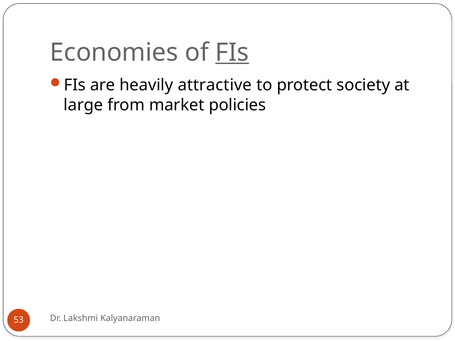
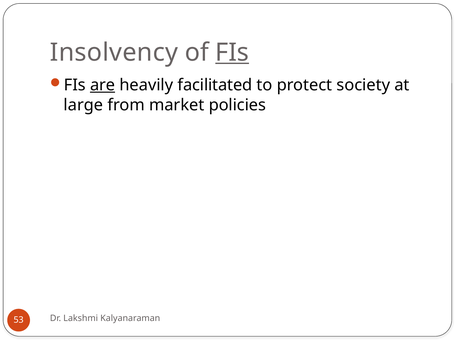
Economies: Economies -> Insolvency
are underline: none -> present
attractive: attractive -> facilitated
